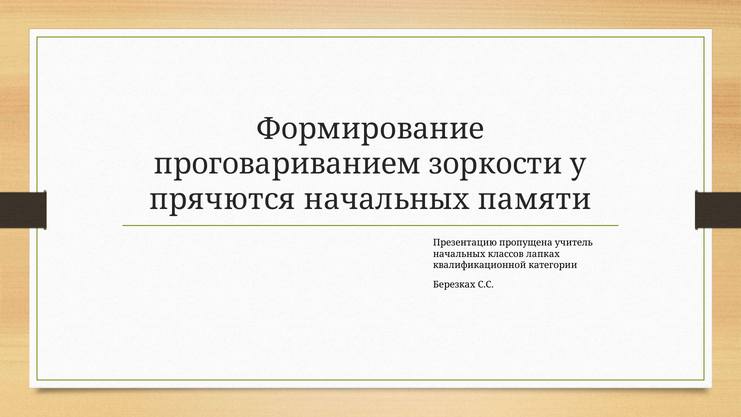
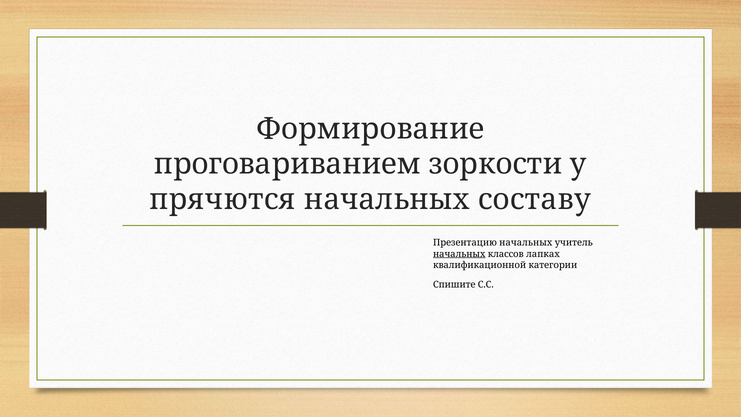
памяти: памяти -> составу
Презентацию пропущена: пропущена -> начальных
начальных at (459, 254) underline: none -> present
Березках: Березках -> Спишите
